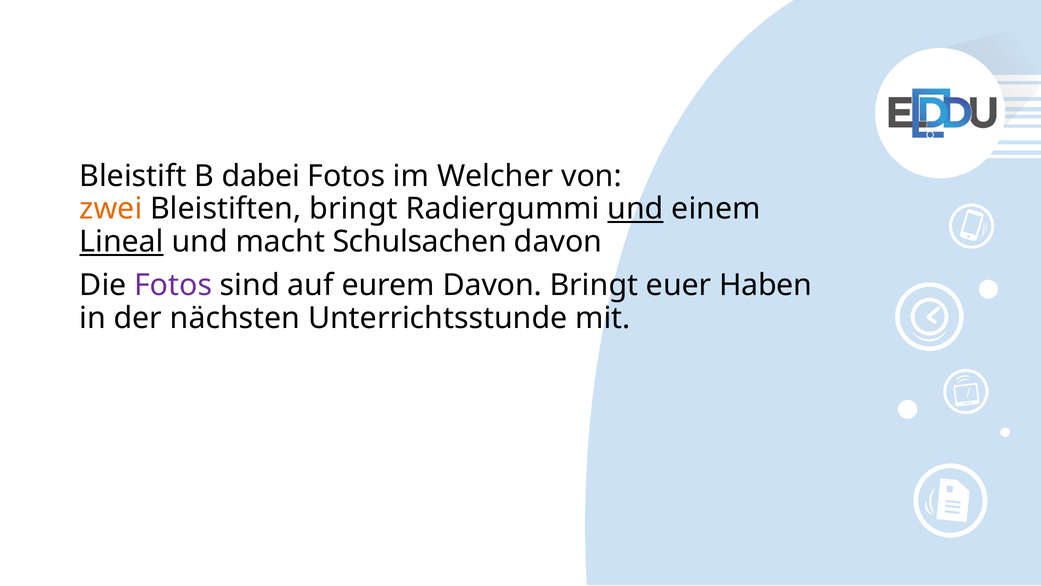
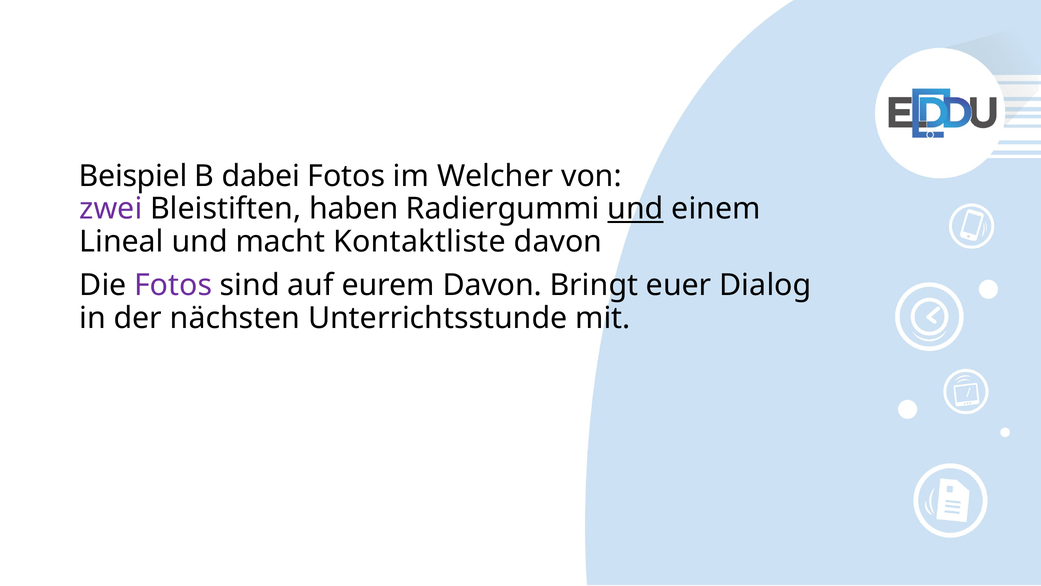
Bleistift: Bleistift -> Beispiel
zwei colour: orange -> purple
Bleistiften bringt: bringt -> haben
Lineal underline: present -> none
Schulsachen: Schulsachen -> Kontaktliste
Haben: Haben -> Dialog
